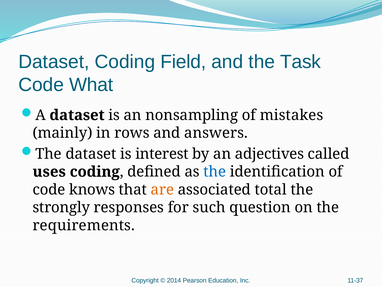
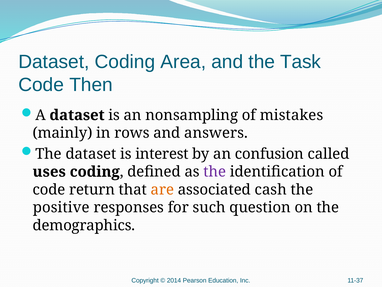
Field: Field -> Area
What: What -> Then
adjectives: adjectives -> confusion
the at (215, 171) colour: blue -> purple
knows: knows -> return
total: total -> cash
strongly: strongly -> positive
requirements: requirements -> demographics
